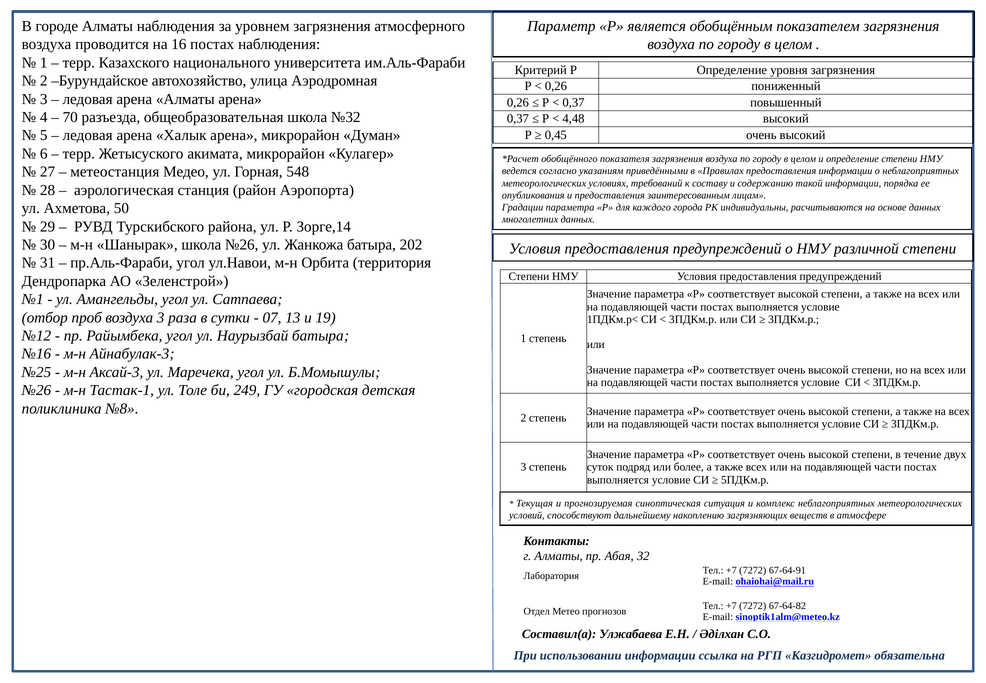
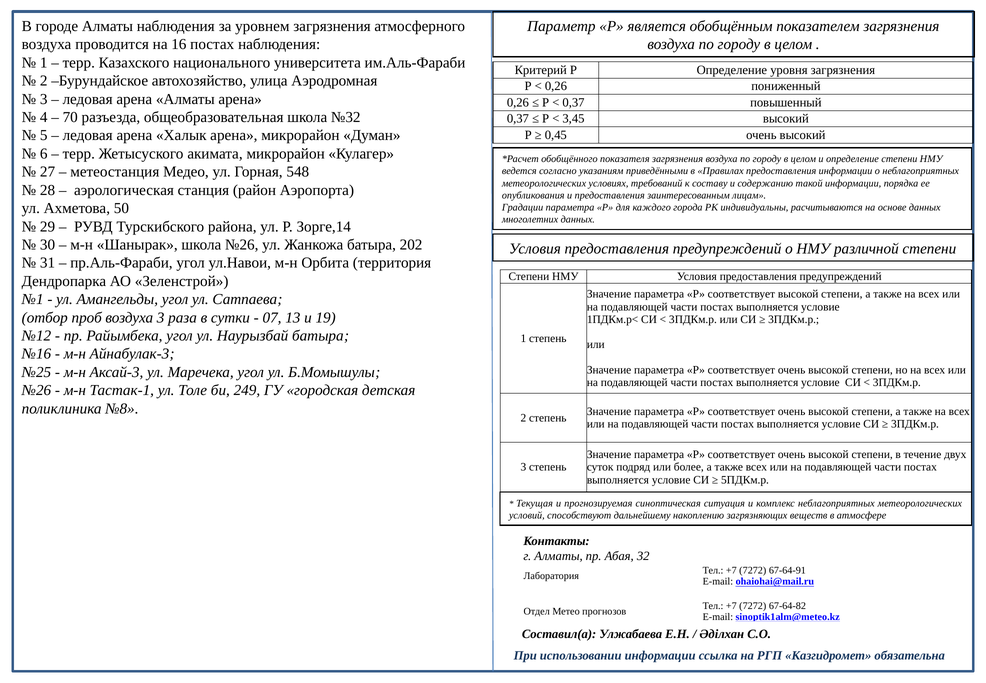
4,48: 4,48 -> 3,45
